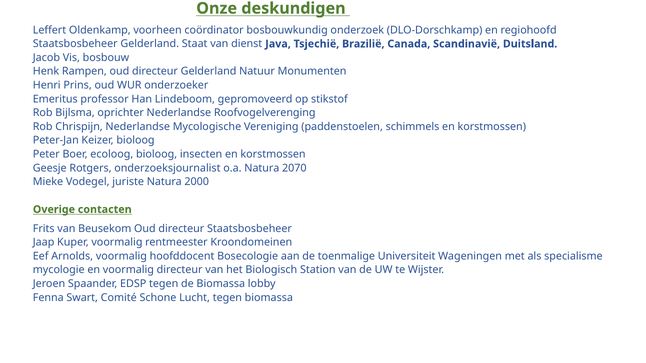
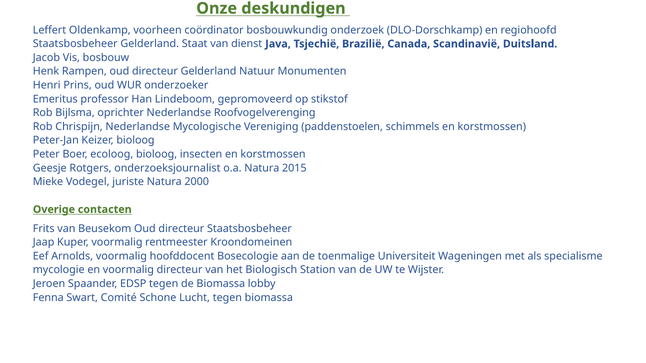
2070: 2070 -> 2015
